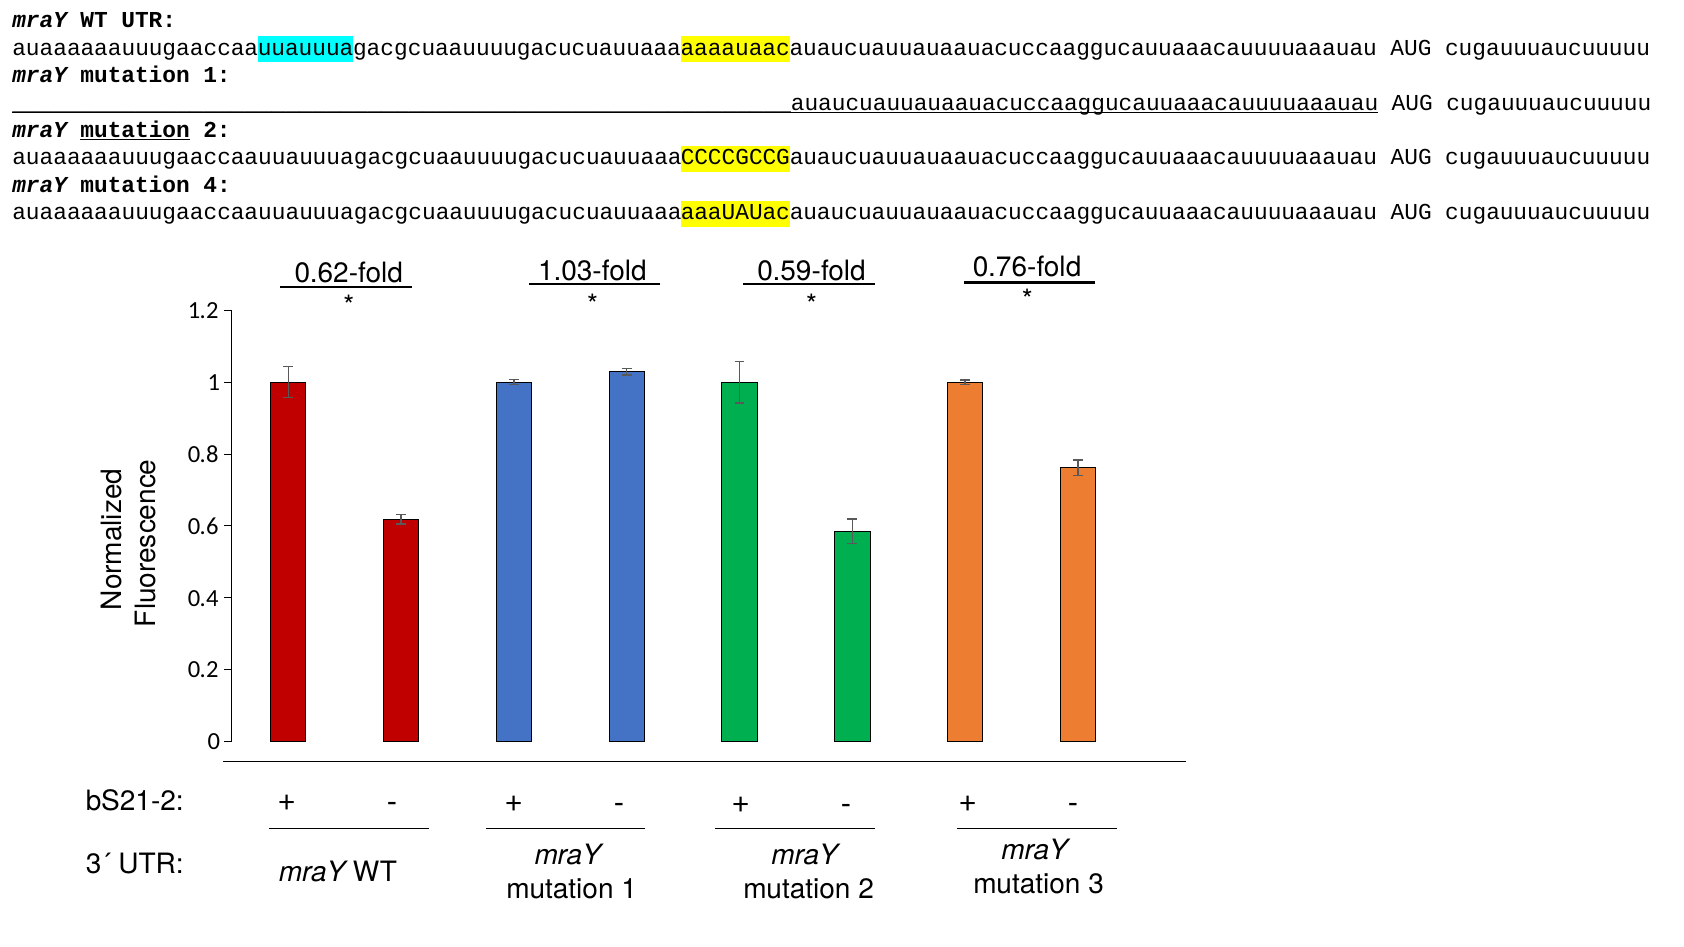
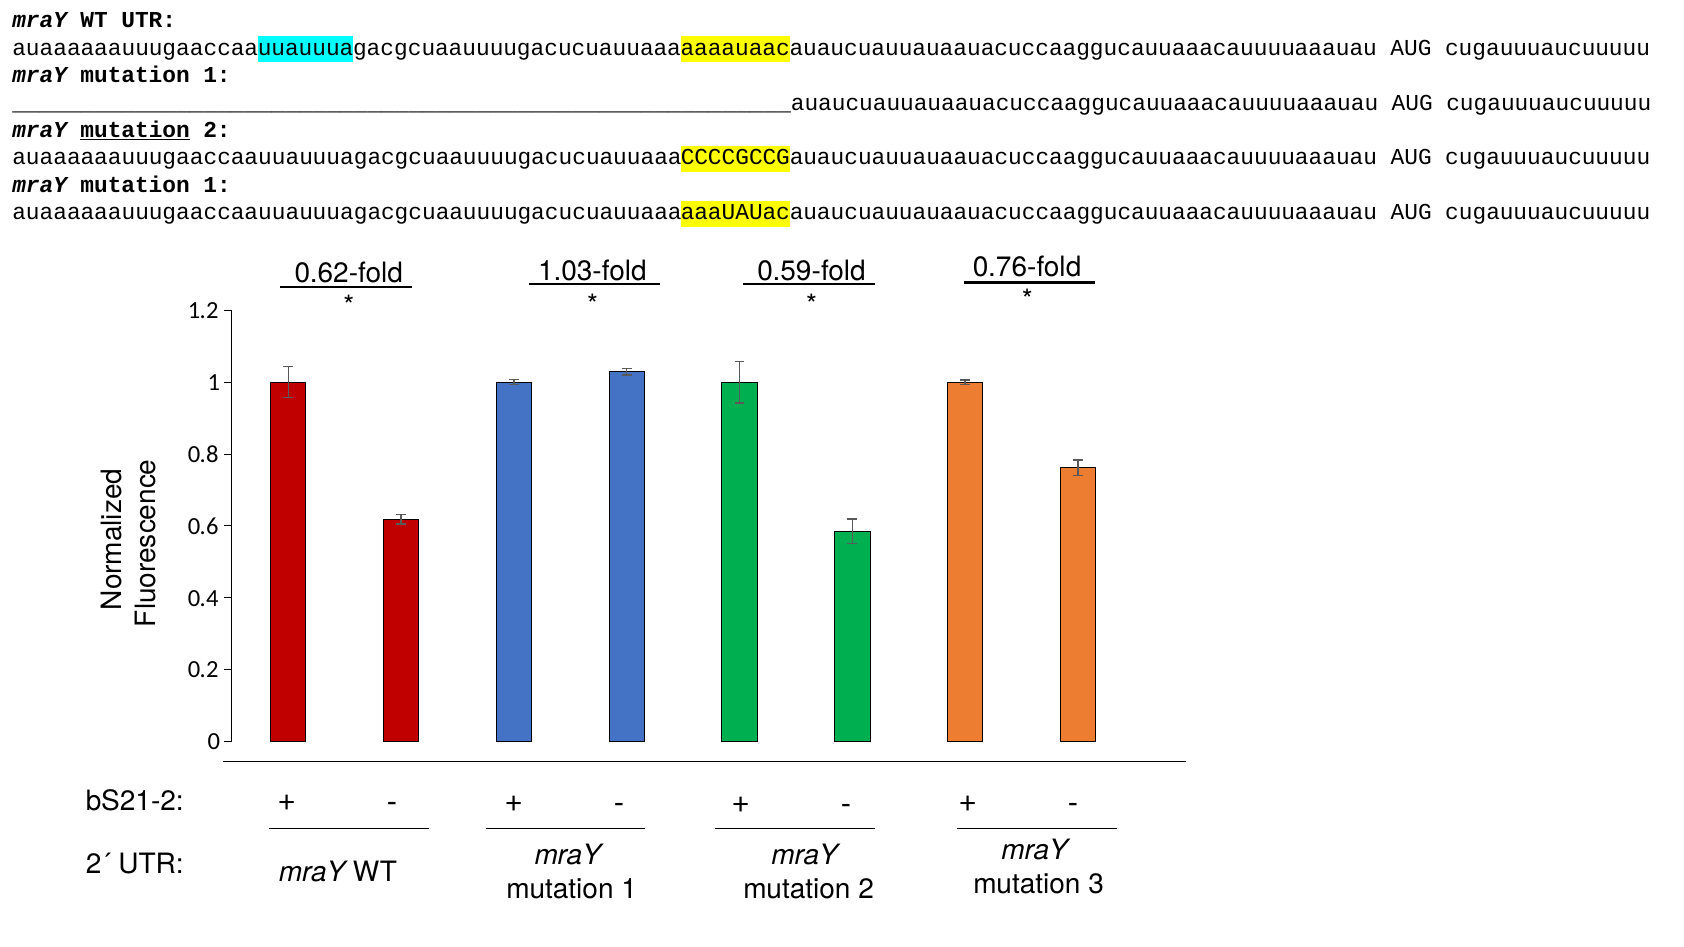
_________________________________________________________auaucuauuauaauacuccaaggucauuaaacauuuuaaauau underline: present -> none
4 at (217, 185): 4 -> 1
3´: 3´ -> 2´
